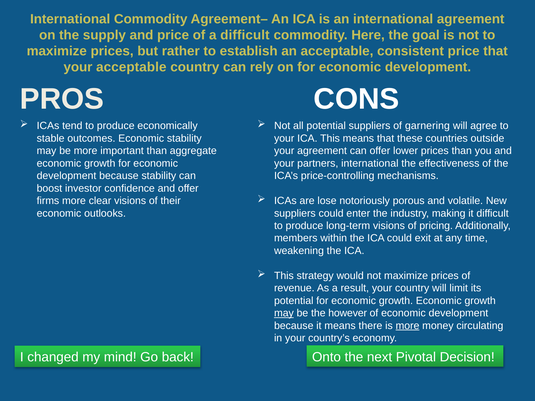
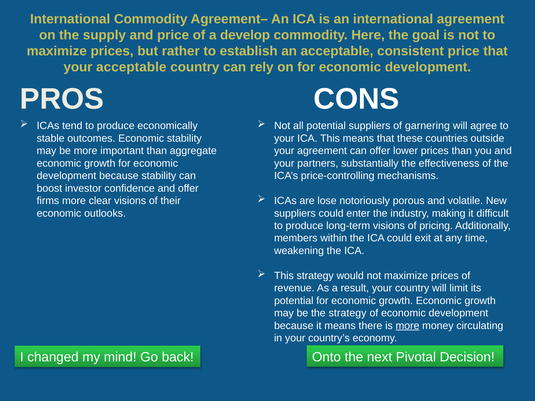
a difficult: difficult -> develop
partners international: international -> substantially
may at (284, 313) underline: present -> none
the however: however -> strategy
